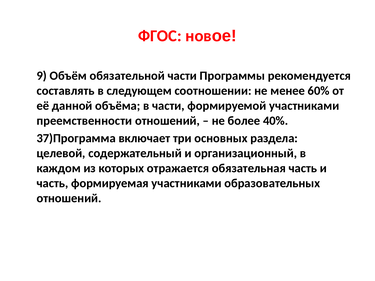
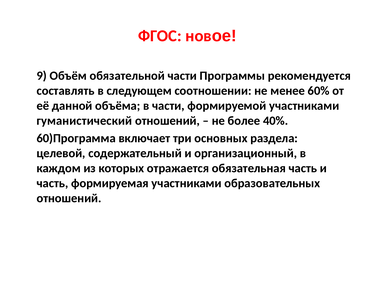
преемственности: преемственности -> гуманистический
37)Программа: 37)Программа -> 60)Программа
